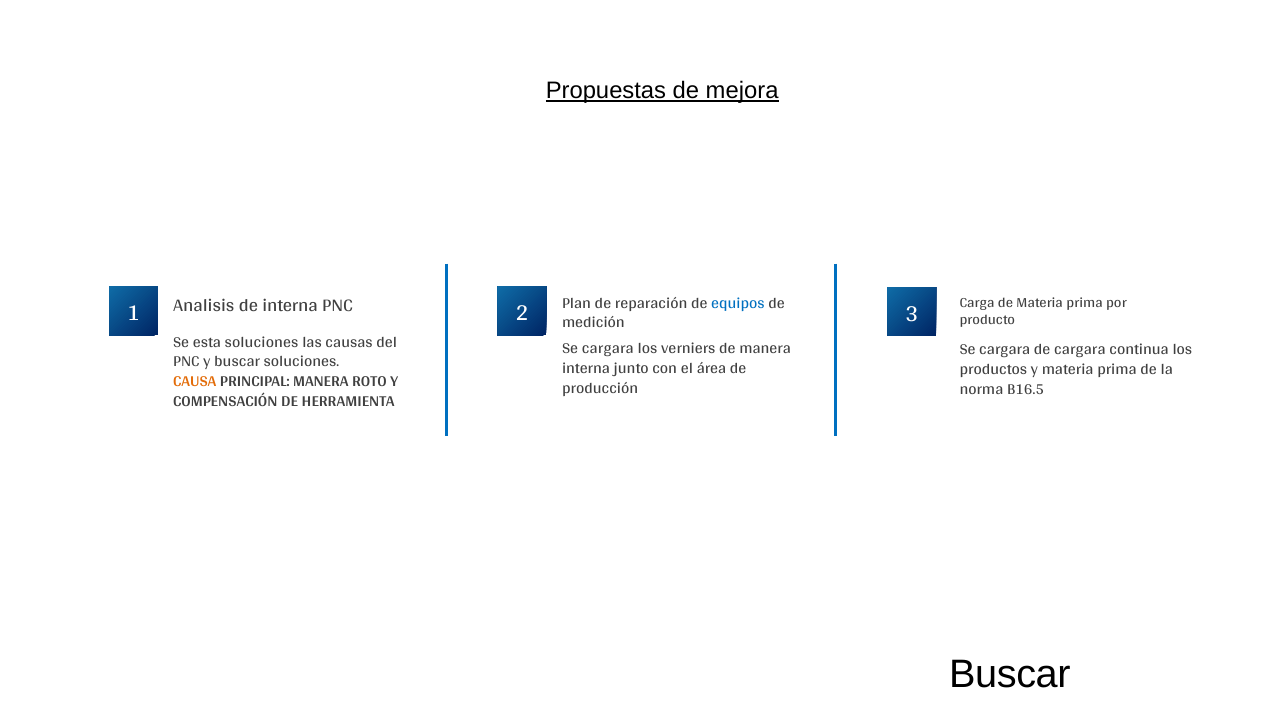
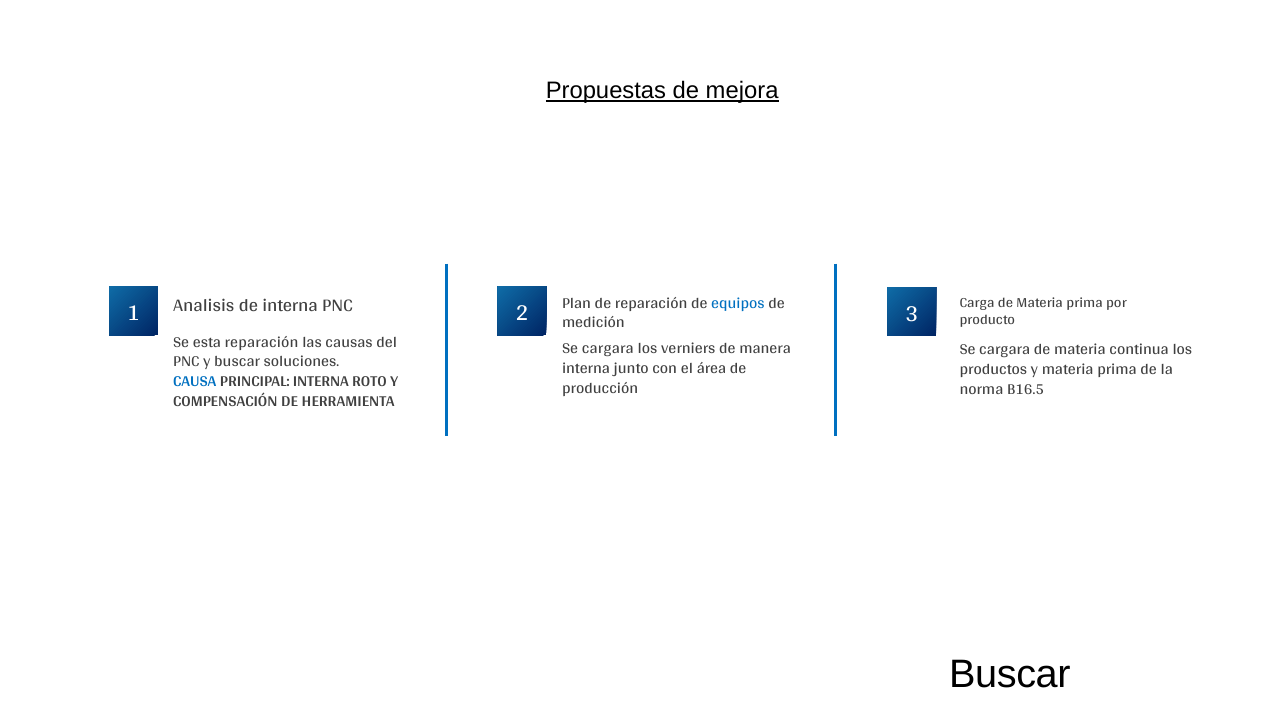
esta soluciones: soluciones -> reparación
cargara de cargara: cargara -> materia
CAUSA colour: orange -> blue
PRINCIPAL MANERA: MANERA -> INTERNA
